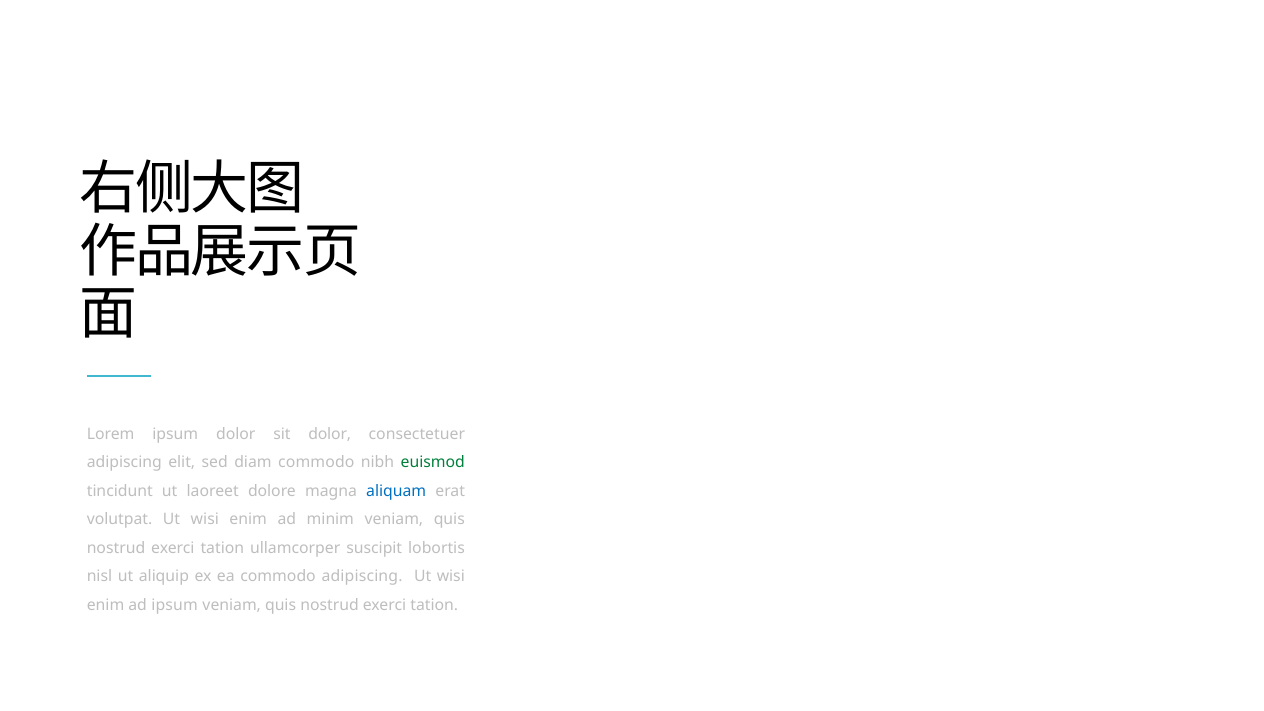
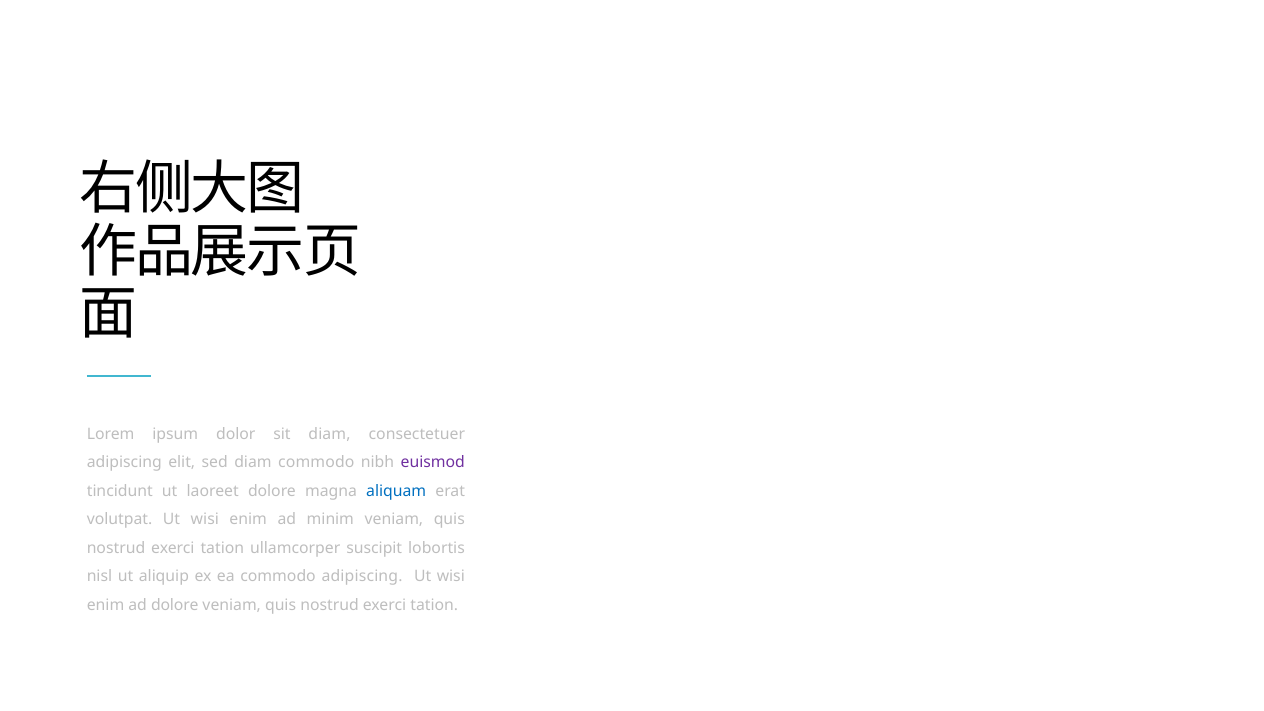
sit dolor: dolor -> diam
euismod colour: green -> purple
ad ipsum: ipsum -> dolore
